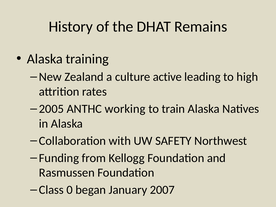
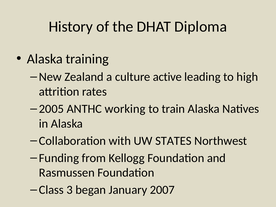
Remains: Remains -> Diploma
SAFETY: SAFETY -> STATES
0: 0 -> 3
